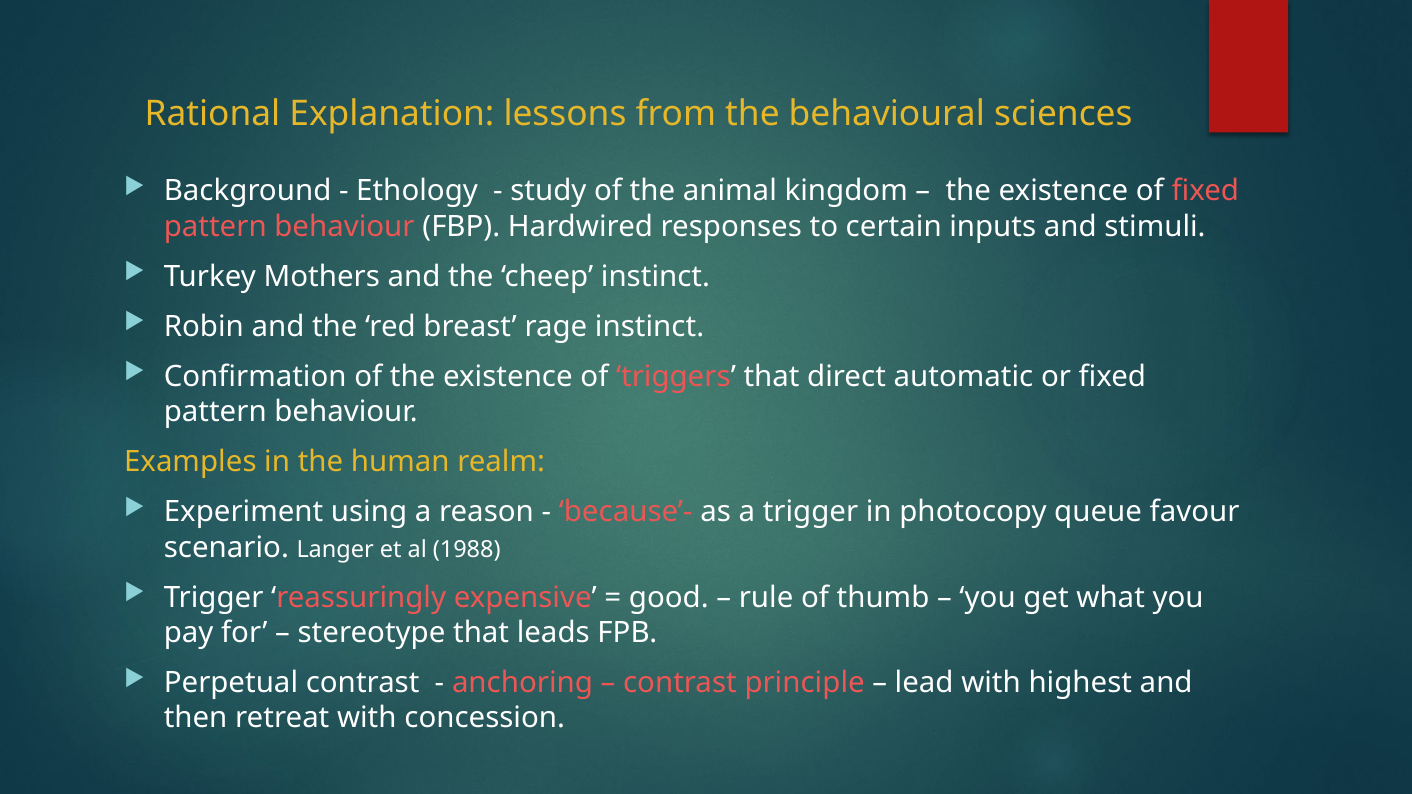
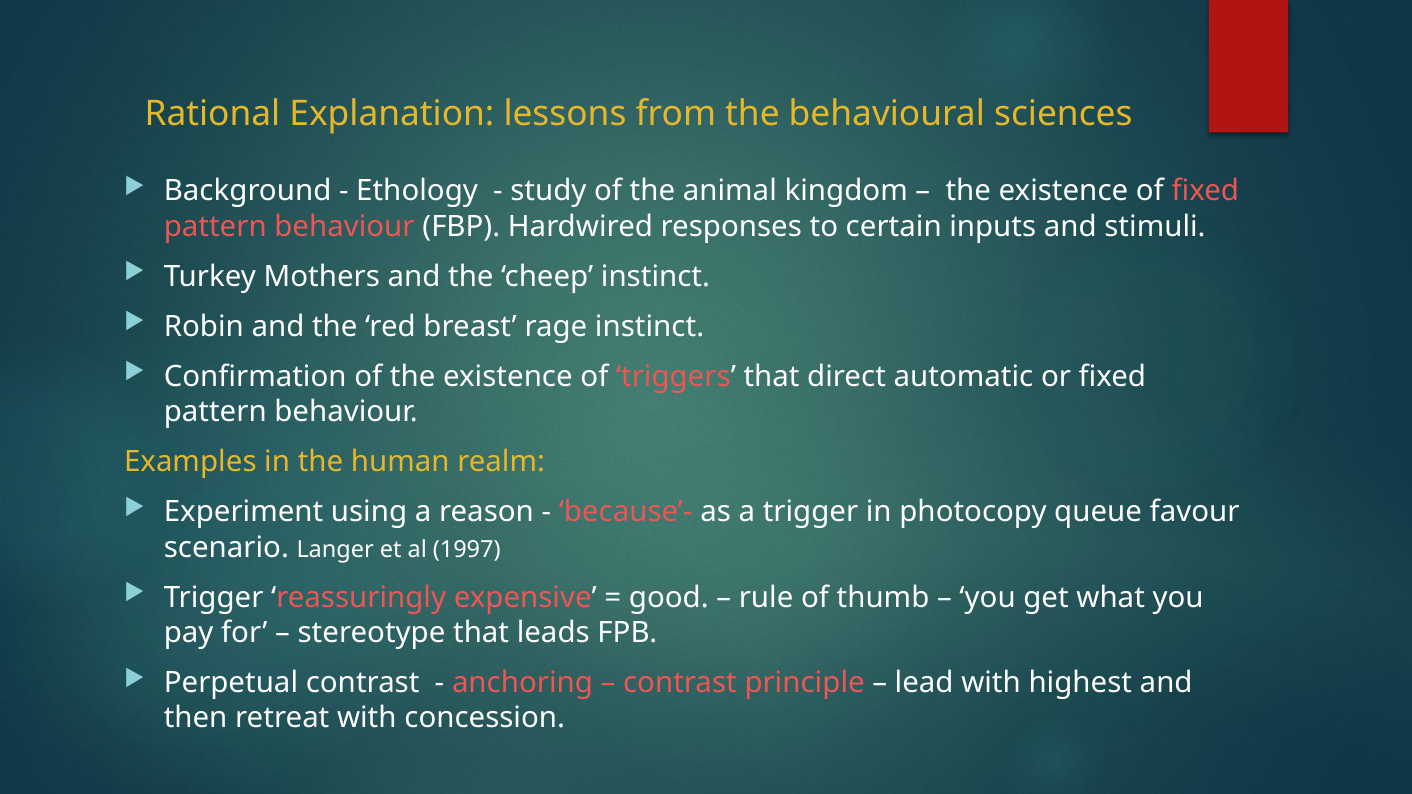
1988: 1988 -> 1997
